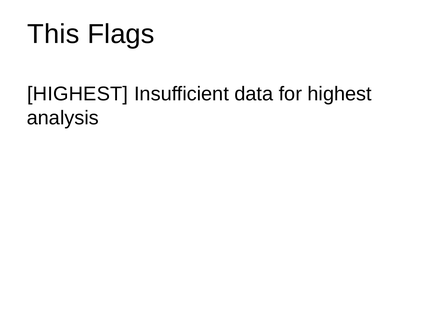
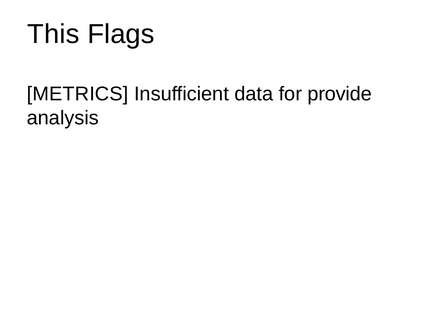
HIGHEST at (78, 94): HIGHEST -> METRICS
for highest: highest -> provide
